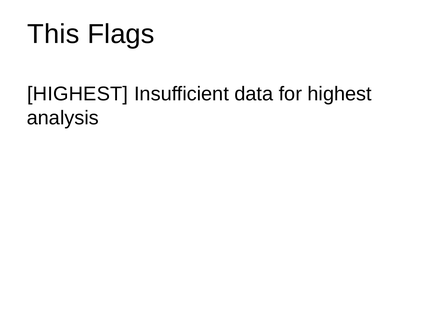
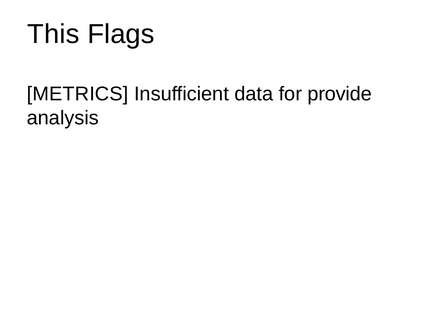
HIGHEST at (78, 94): HIGHEST -> METRICS
for highest: highest -> provide
